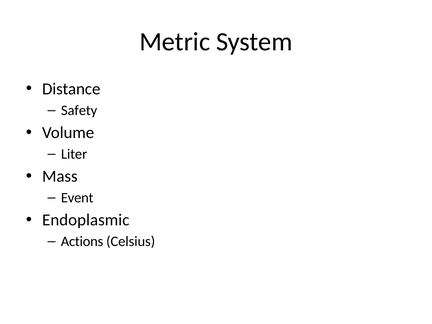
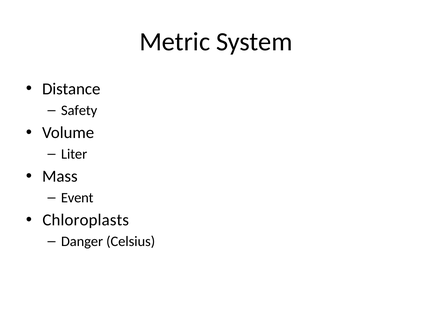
Endoplasmic: Endoplasmic -> Chloroplasts
Actions: Actions -> Danger
